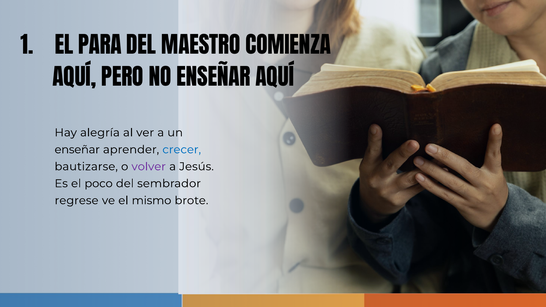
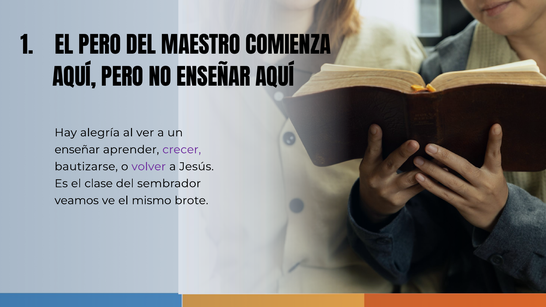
EL PARA: PARA -> PERO
crecer colour: blue -> purple
poco: poco -> clase
regrese: regrese -> veamos
